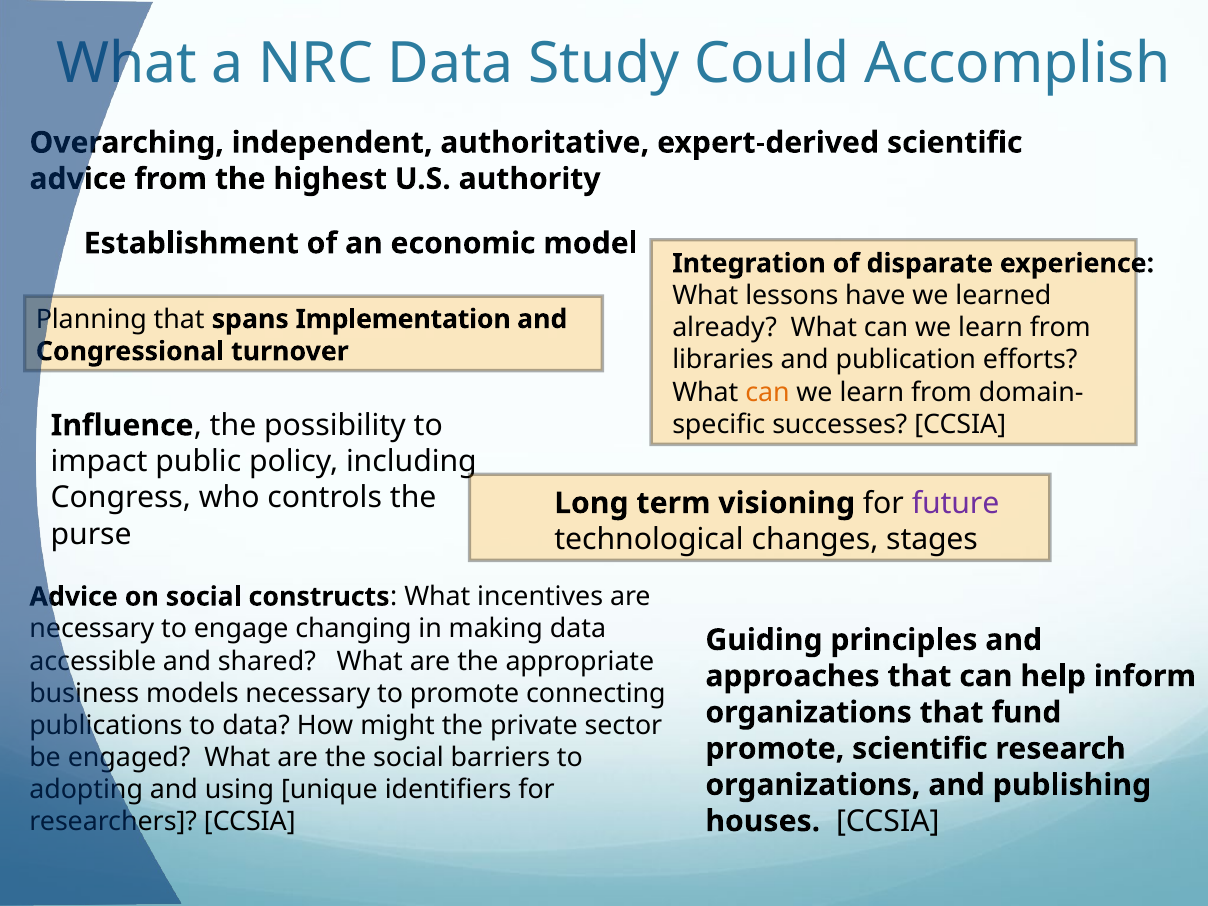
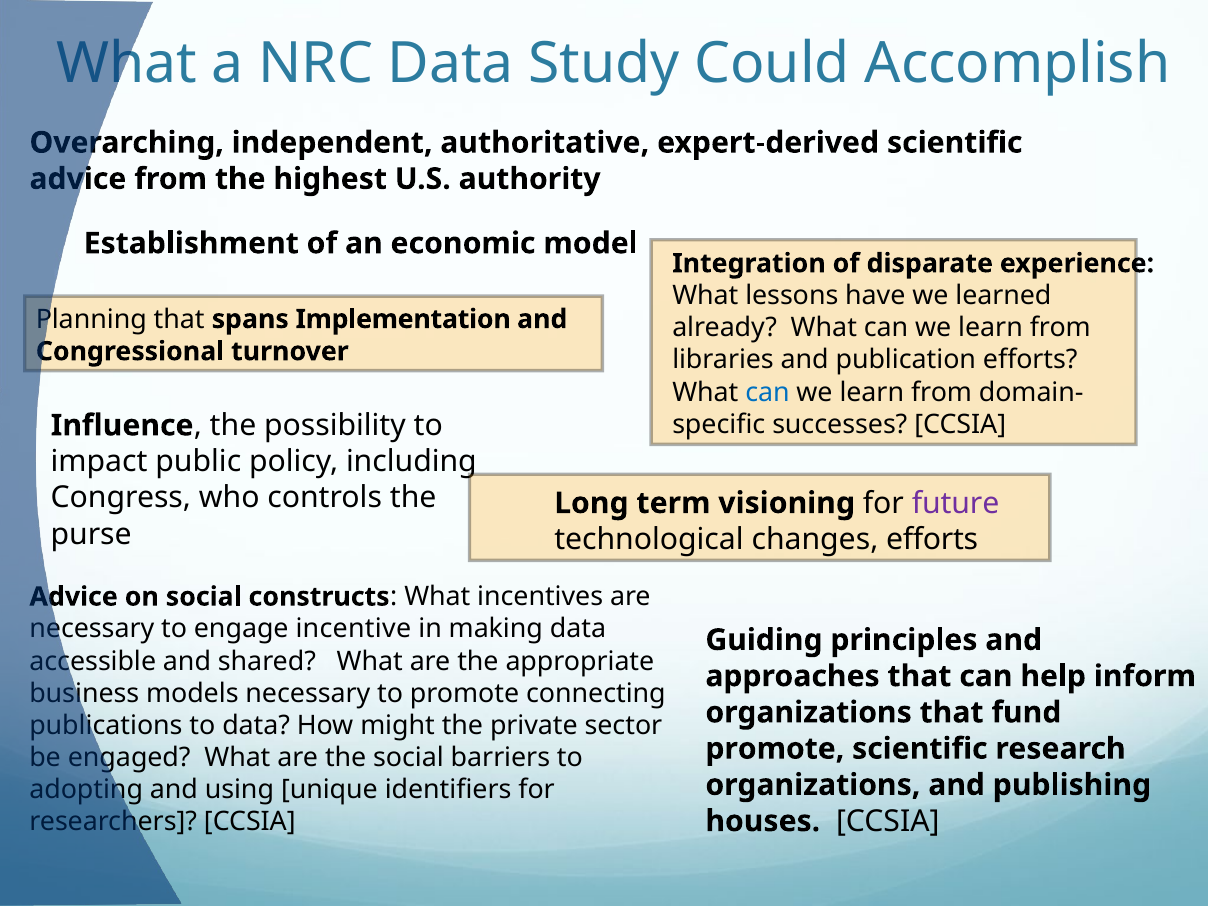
can at (767, 392) colour: orange -> blue
changes stages: stages -> efforts
changing: changing -> incentive
